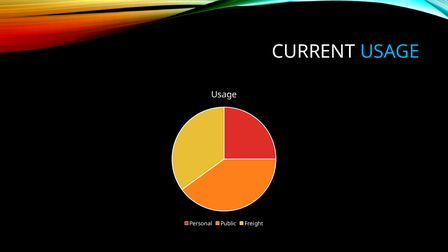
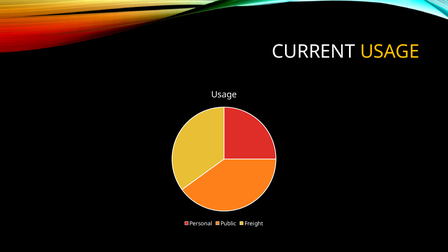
USAGE at (390, 52) colour: light blue -> yellow
